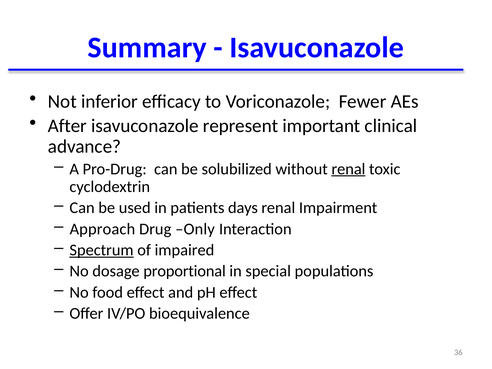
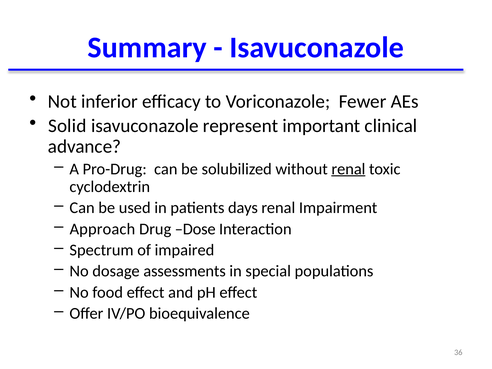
After: After -> Solid
Only: Only -> Dose
Spectrum underline: present -> none
proportional: proportional -> assessments
